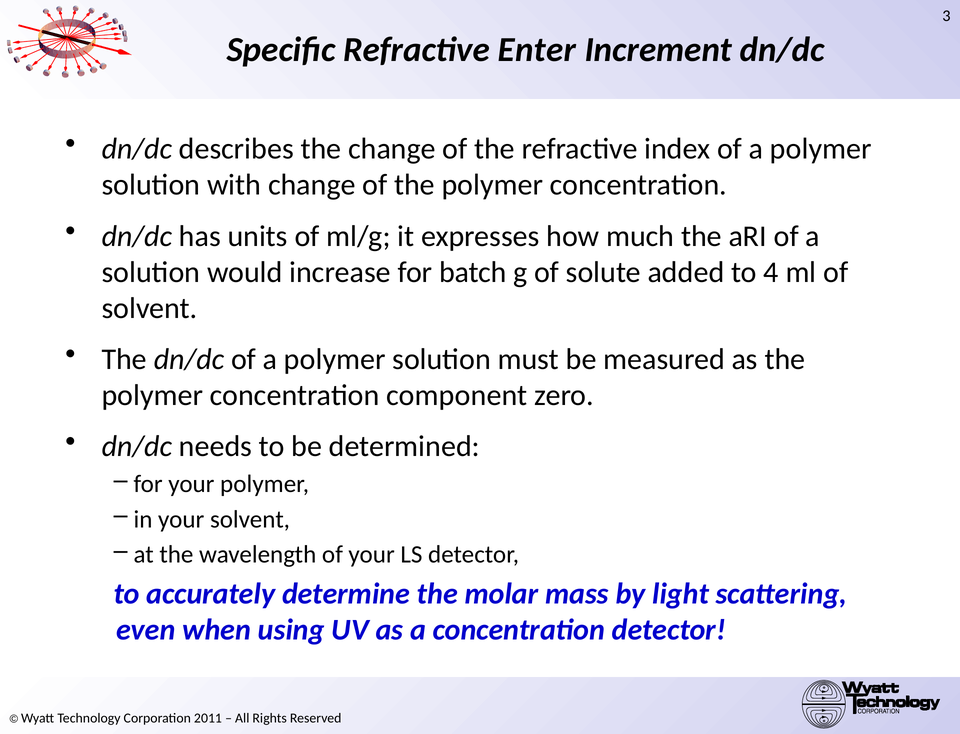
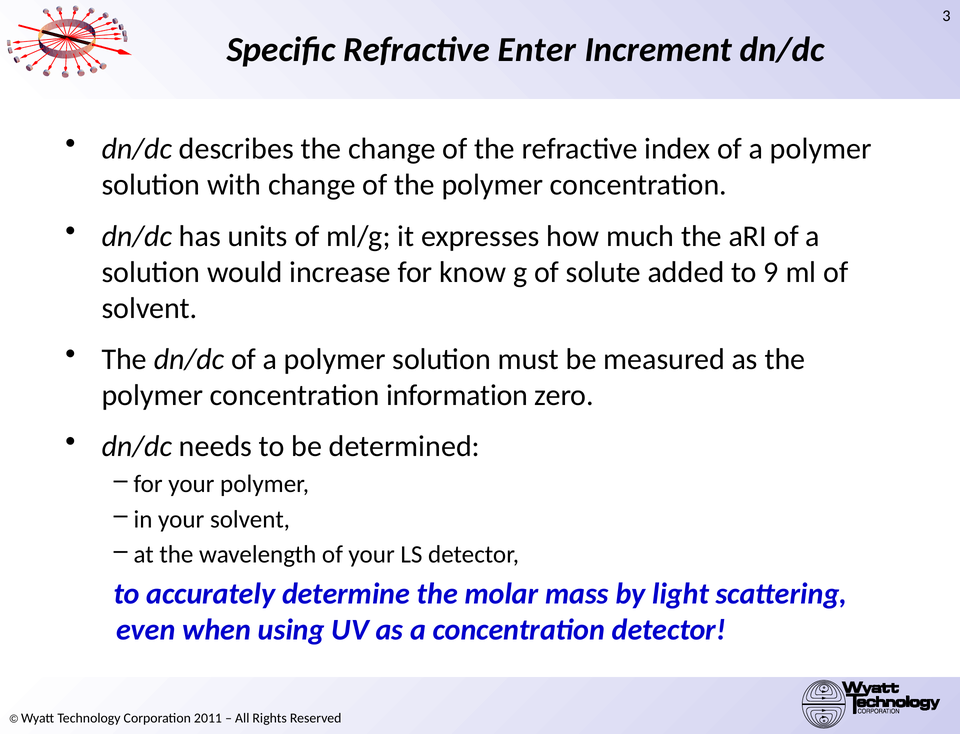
batch: batch -> know
4: 4 -> 9
component: component -> information
